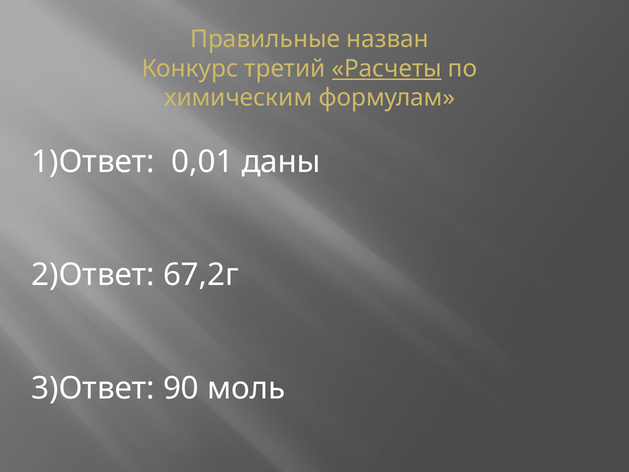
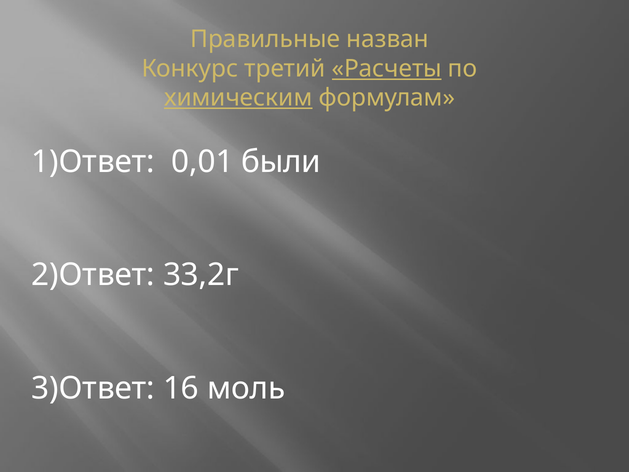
химическим underline: none -> present
даны: даны -> были
67,2г: 67,2г -> 33,2г
90: 90 -> 16
